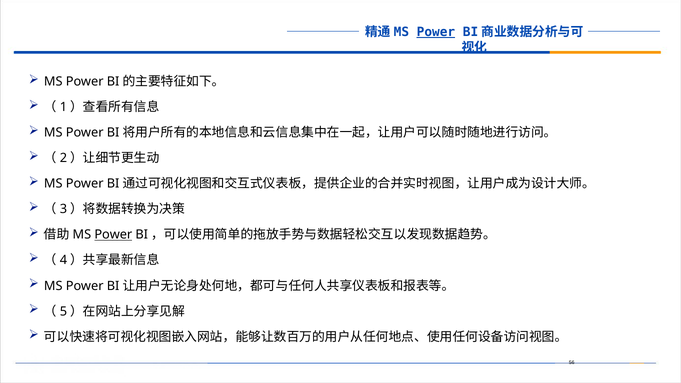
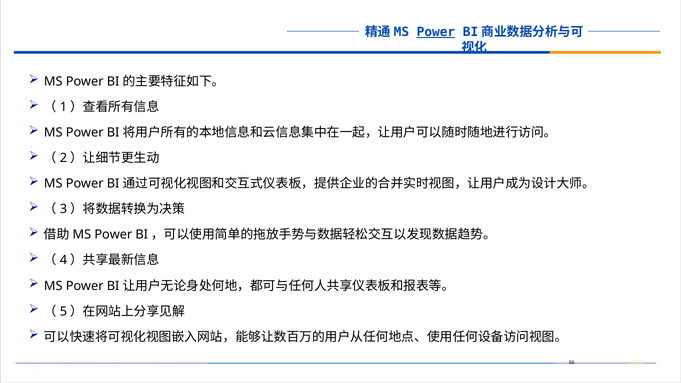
Power at (113, 235) underline: present -> none
